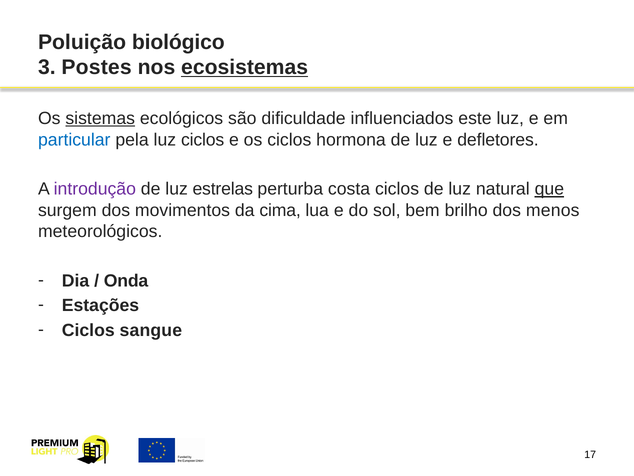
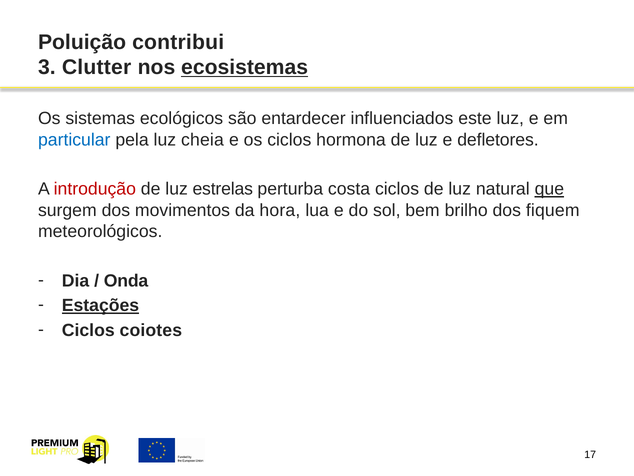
biológico: biológico -> contribui
Postes: Postes -> Clutter
sistemas underline: present -> none
dificuldade: dificuldade -> entardecer
luz ciclos: ciclos -> cheia
introdução colour: purple -> red
cima: cima -> hora
menos: menos -> fiquem
Estações underline: none -> present
sangue: sangue -> coiotes
